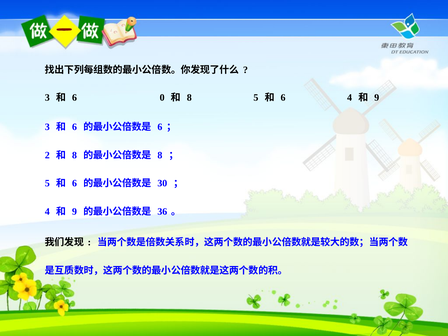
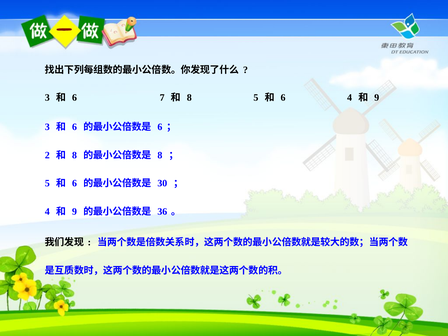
0: 0 -> 7
